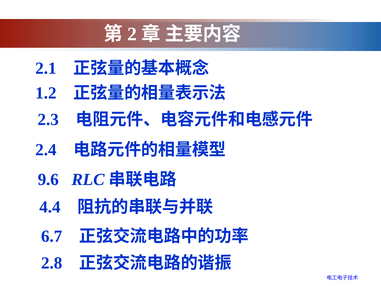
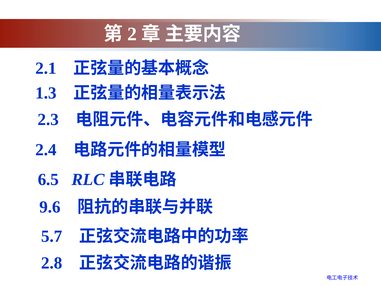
1.2: 1.2 -> 1.3
9.6: 9.6 -> 6.5
4.4: 4.4 -> 9.6
6.7: 6.7 -> 5.7
